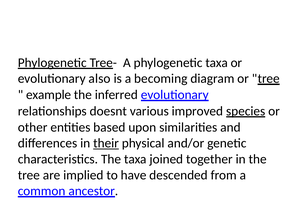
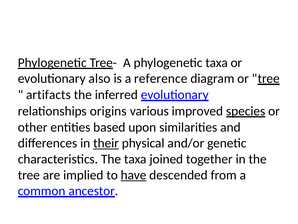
becoming: becoming -> reference
example: example -> artifacts
doesnt: doesnt -> origins
have underline: none -> present
